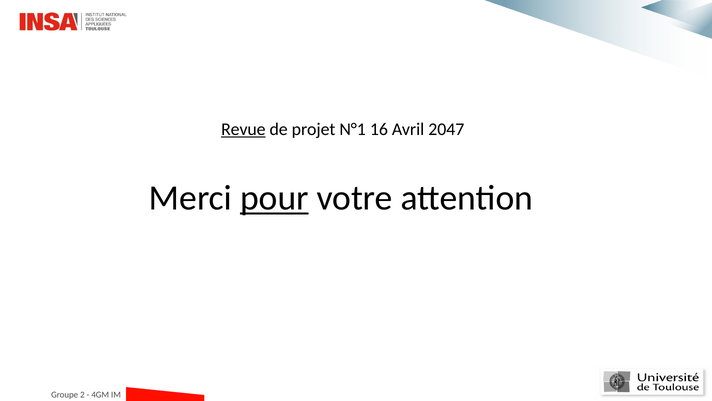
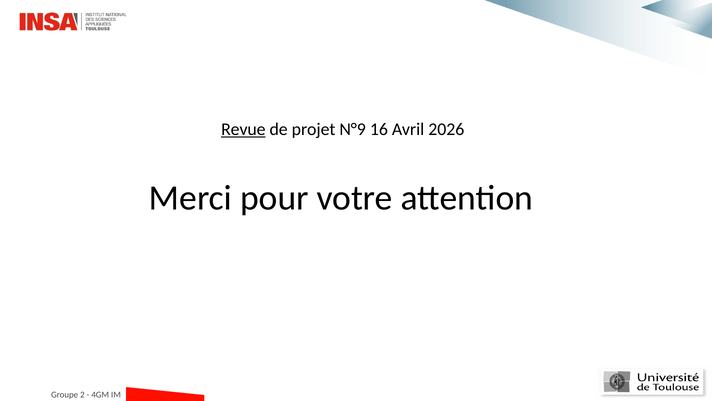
N°1: N°1 -> N°9
2047: 2047 -> 2026
pour underline: present -> none
